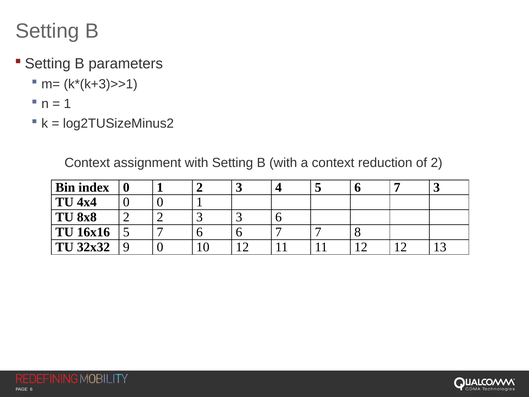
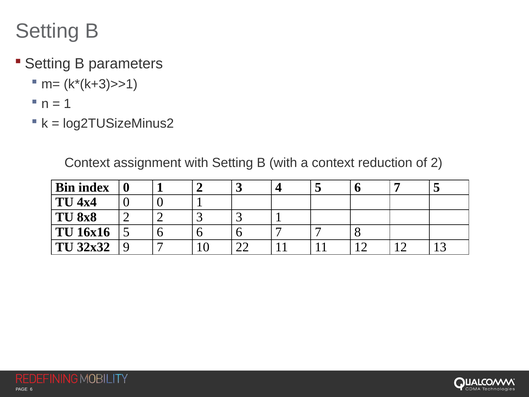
7 3: 3 -> 5
3 6: 6 -> 1
16x16 5 7: 7 -> 6
9 0: 0 -> 7
10 12: 12 -> 22
